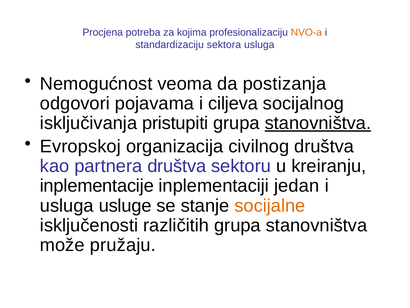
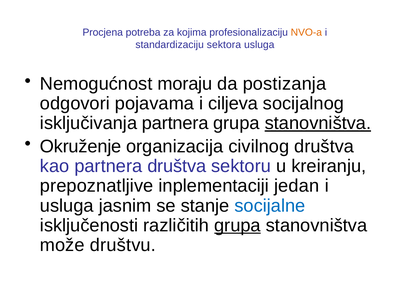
veoma: veoma -> moraju
isključivanja pristupiti: pristupiti -> partnera
Evropskoj: Evropskoj -> Okruženje
inplementacije: inplementacije -> prepoznatljive
usluge: usluge -> jasnim
socijalne colour: orange -> blue
grupa at (237, 225) underline: none -> present
pružaju: pružaju -> društvu
